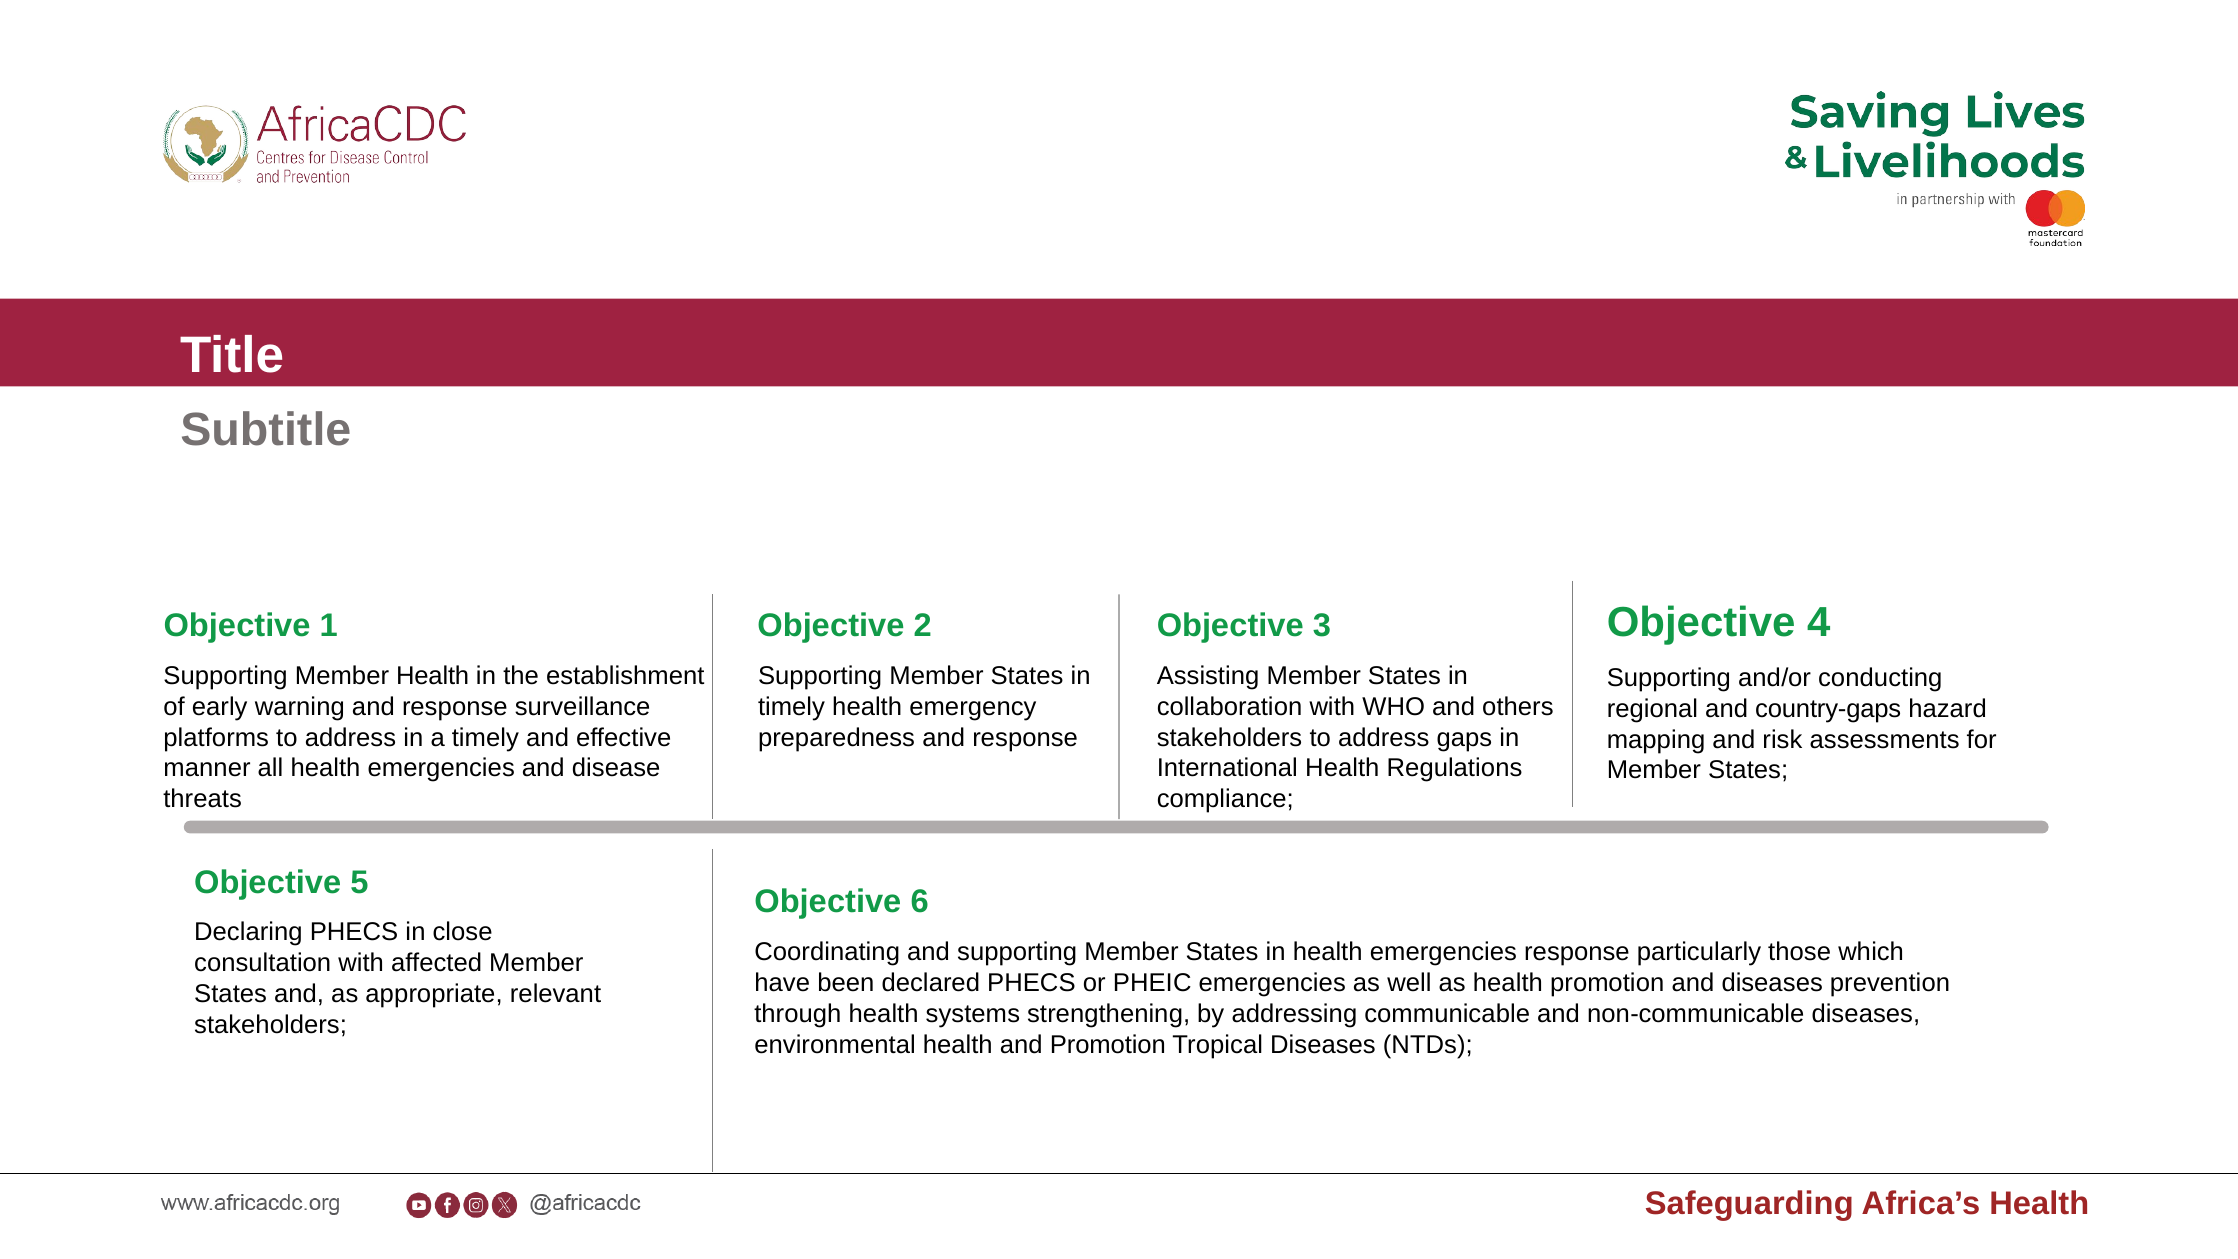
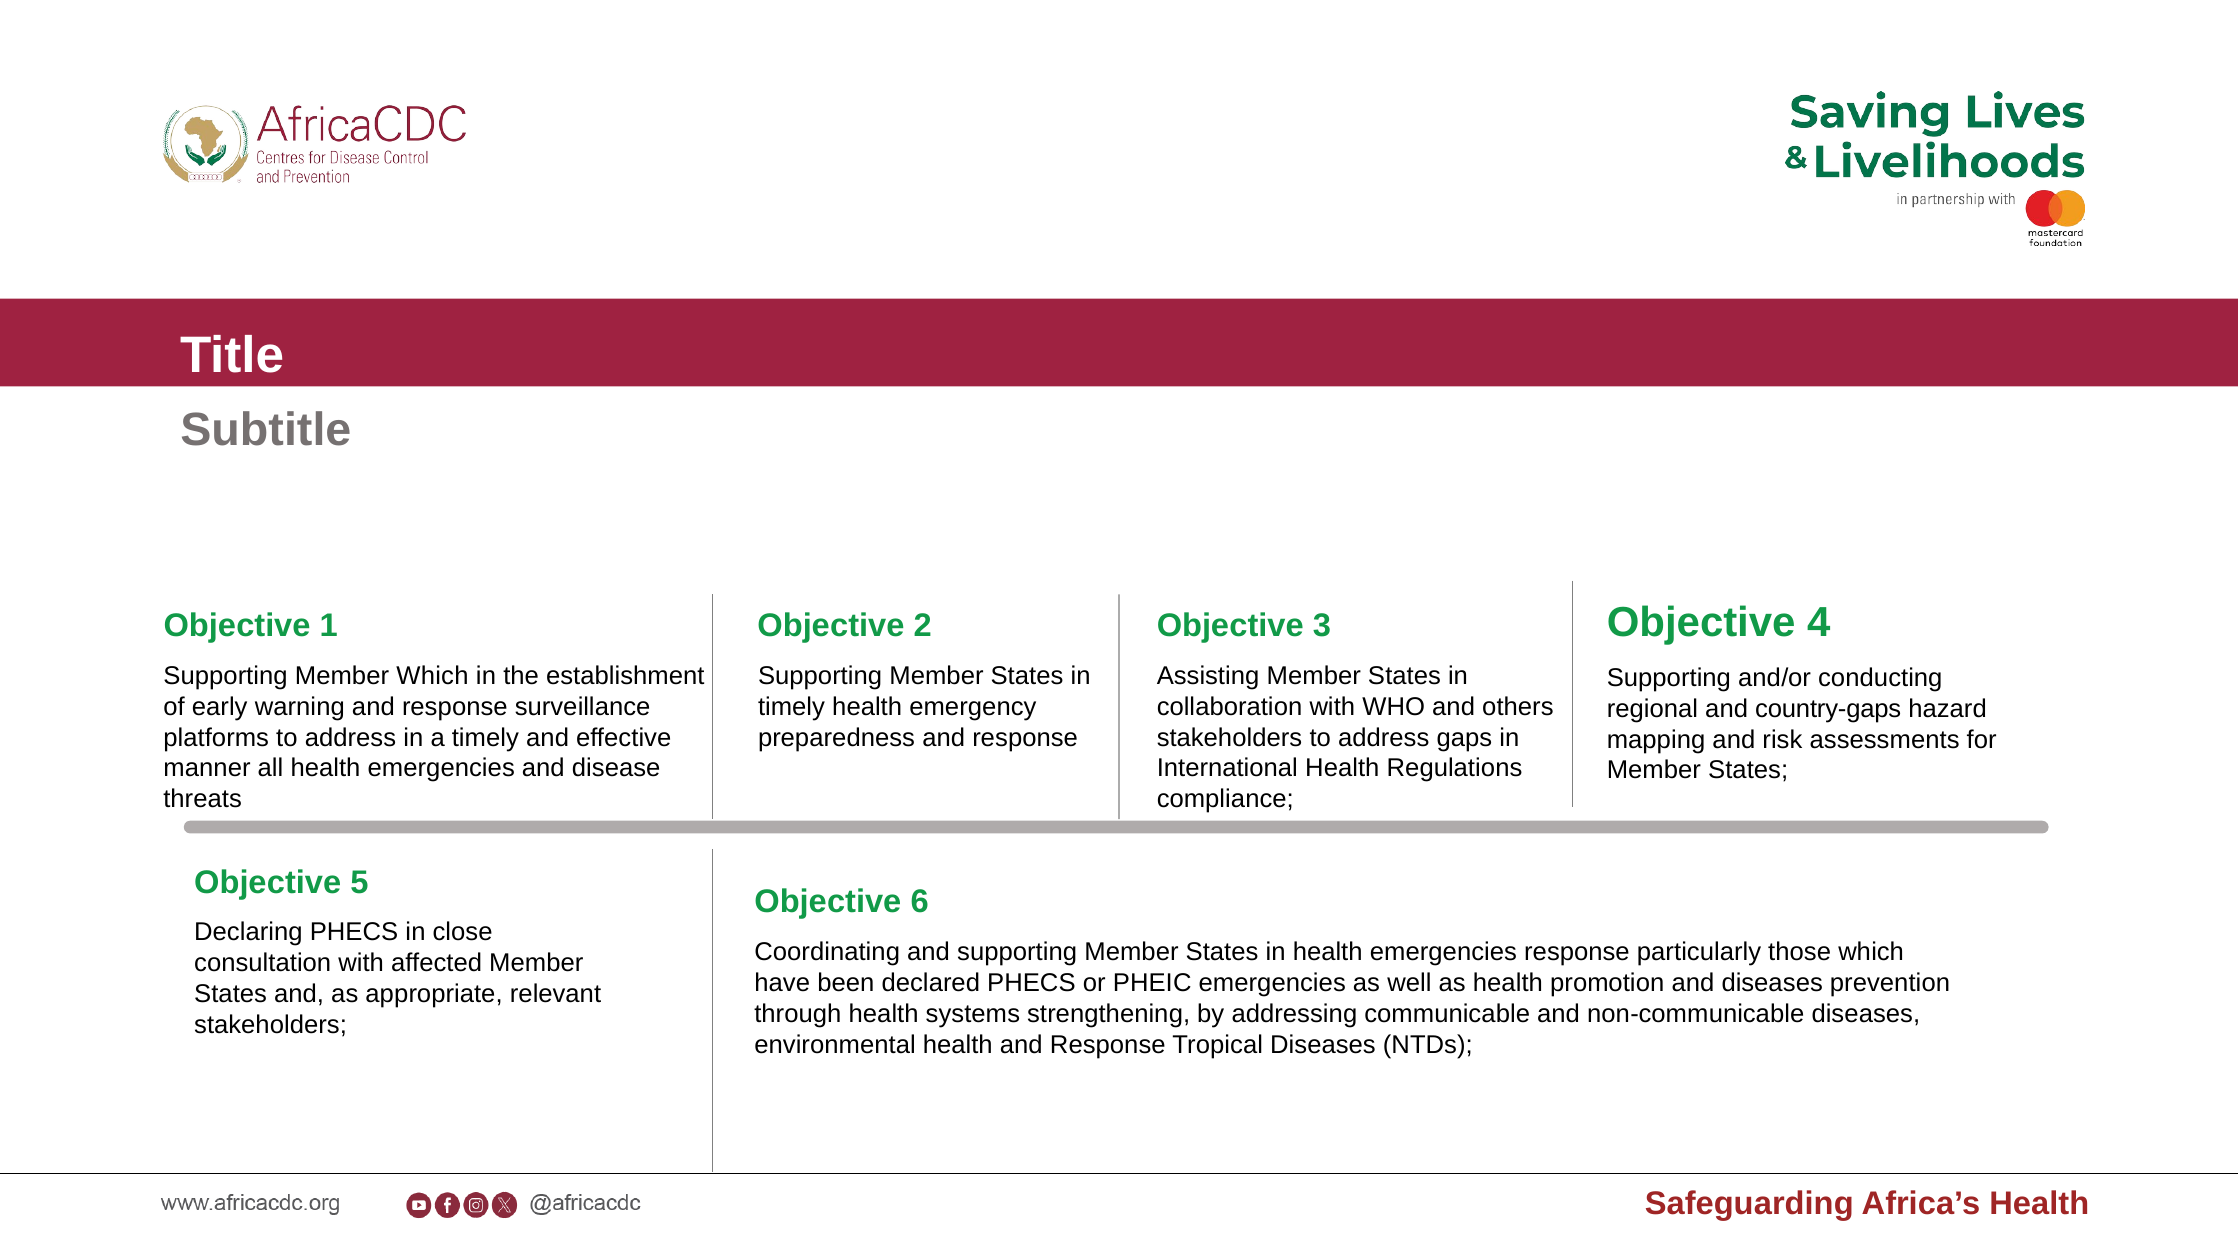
Member Health: Health -> Which
health and Promotion: Promotion -> Response
